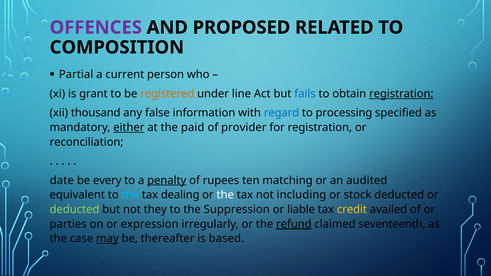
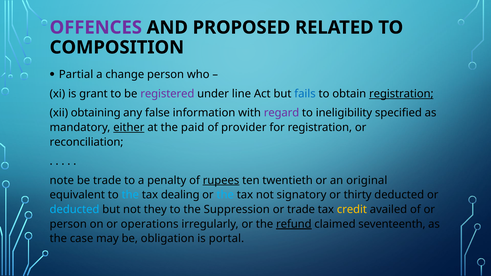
current: current -> change
registered colour: orange -> purple
thousand: thousand -> obtaining
regard colour: blue -> purple
processing: processing -> ineligibility
date: date -> note
be every: every -> trade
penalty underline: present -> none
rupees underline: none -> present
matching: matching -> twentieth
audited: audited -> original
the at (225, 195) colour: white -> light blue
including: including -> signatory
stock: stock -> thirty
deducted at (75, 210) colour: light green -> light blue
or liable: liable -> trade
parties at (68, 224): parties -> person
expression: expression -> operations
may underline: present -> none
thereafter: thereafter -> obligation
based: based -> portal
